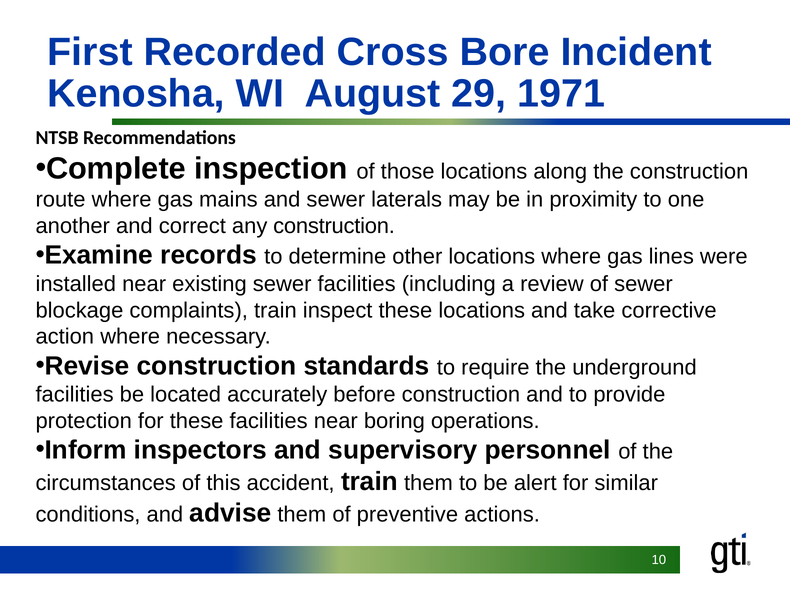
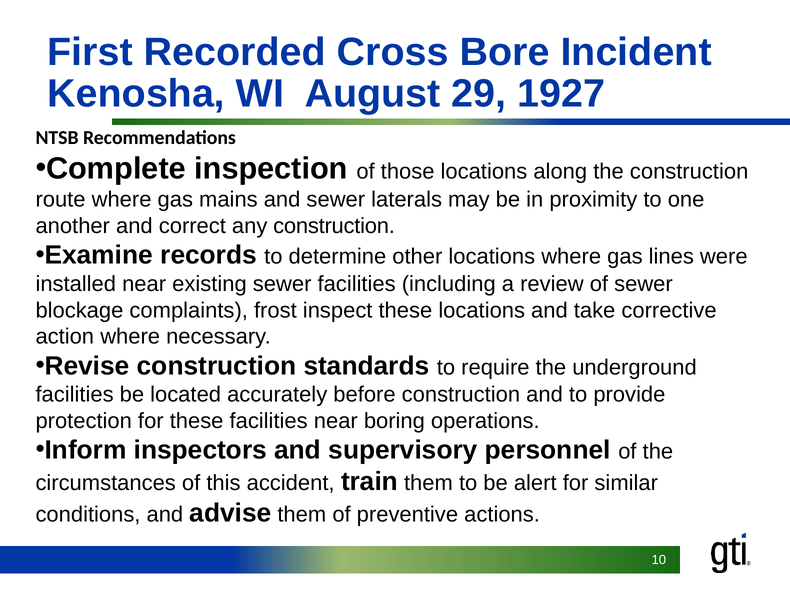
1971: 1971 -> 1927
complaints train: train -> frost
